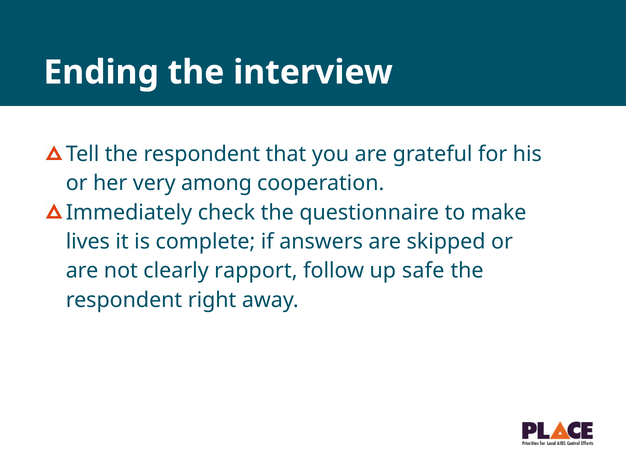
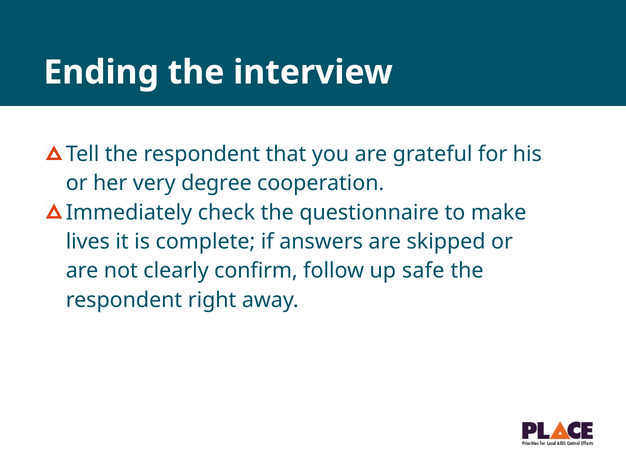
among: among -> degree
rapport: rapport -> confirm
